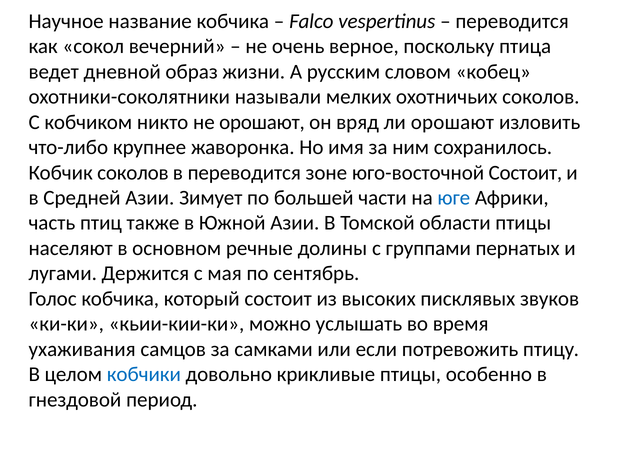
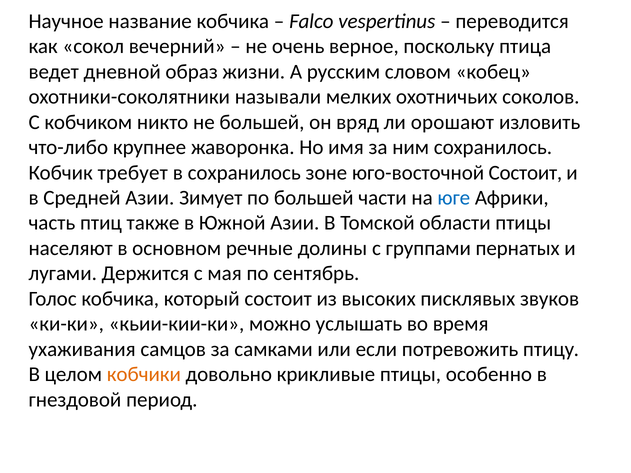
не орошают: орошают -> большей
Кобчик соколов: соколов -> требует
в переводится: переводится -> сохранилось
кобчики colour: blue -> orange
